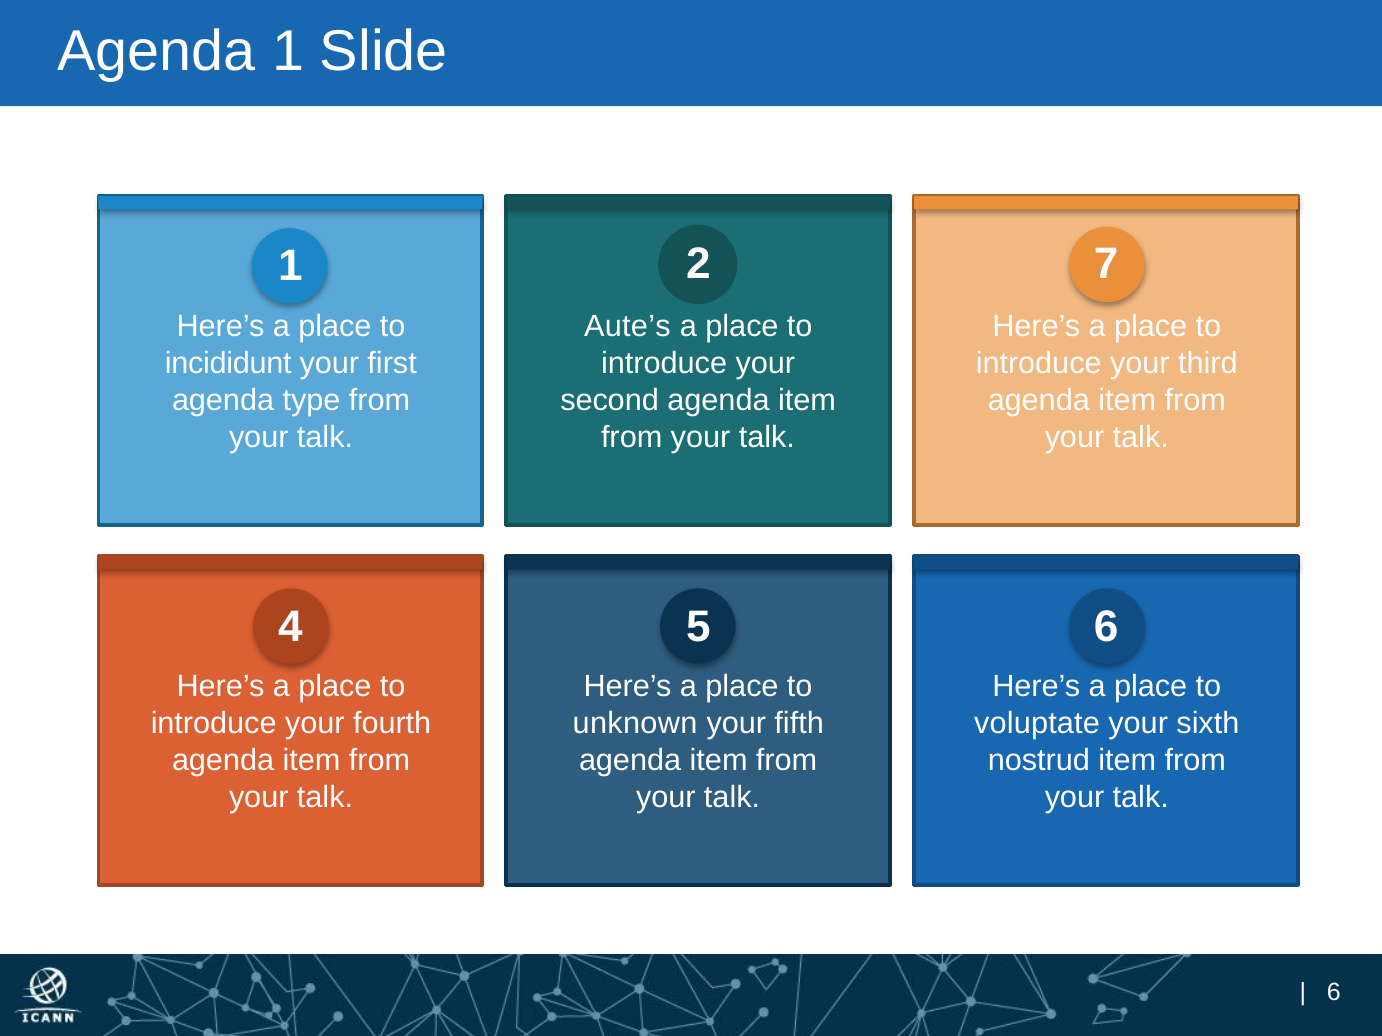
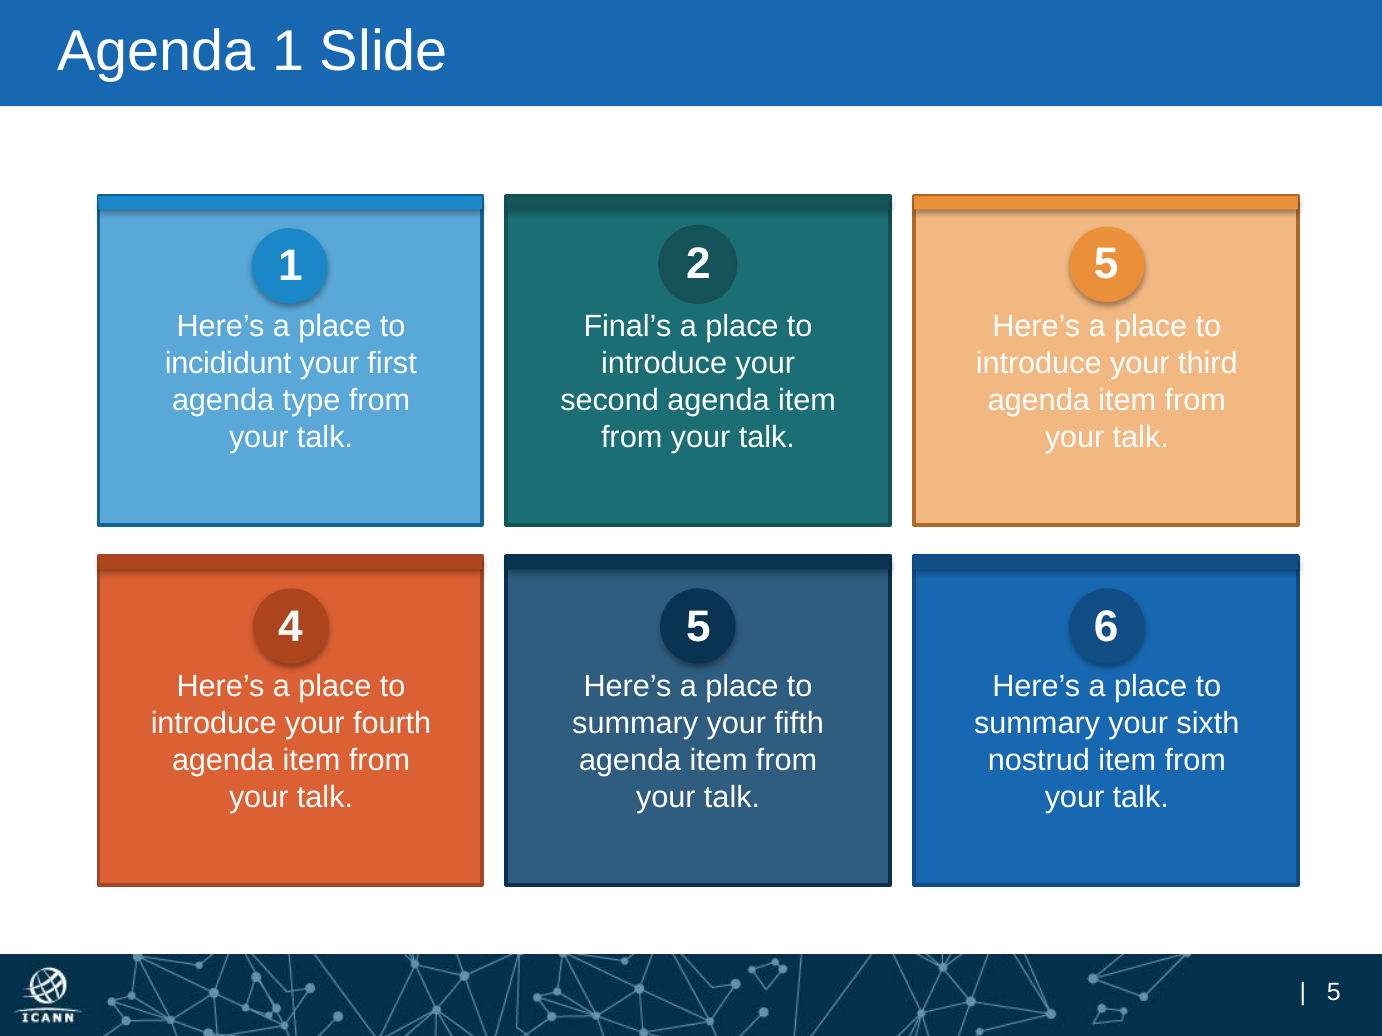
2 7: 7 -> 5
Aute’s: Aute’s -> Final’s
unknown at (635, 724): unknown -> summary
voluptate at (1037, 724): voluptate -> summary
6 at (1334, 993): 6 -> 5
